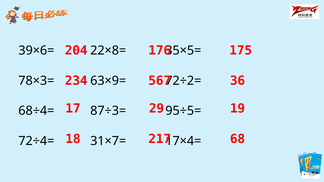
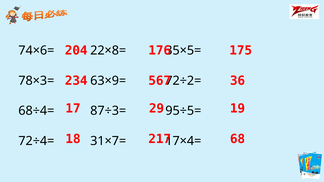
39×6=: 39×6= -> 74×6=
